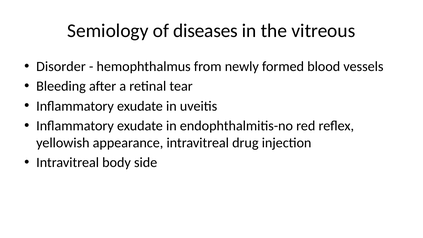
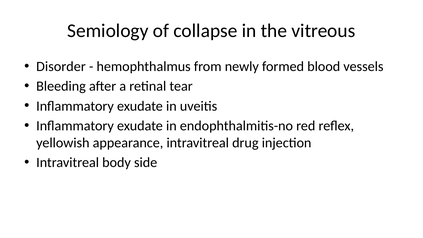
diseases: diseases -> collapse
